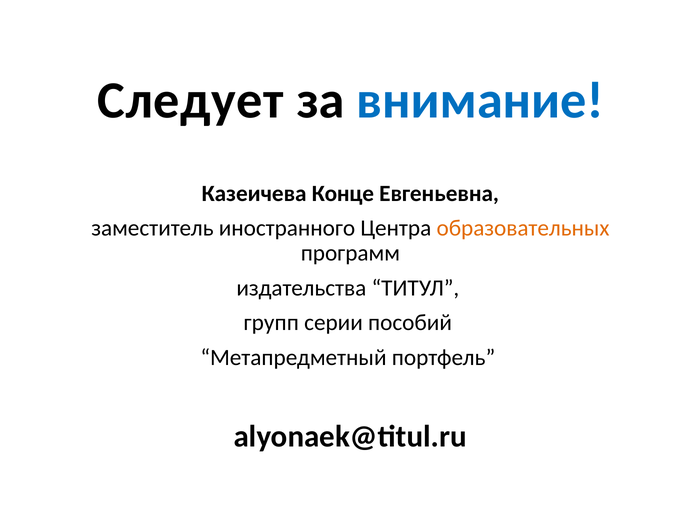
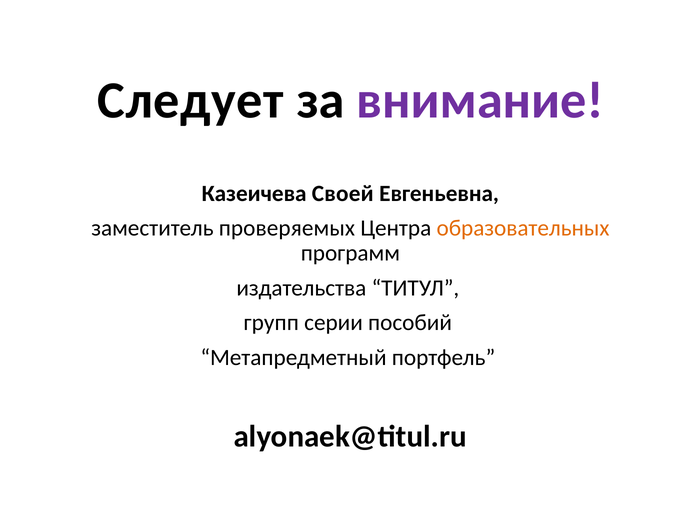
внимание colour: blue -> purple
Конце: Конце -> Своей
иностранного: иностранного -> проверяемых
